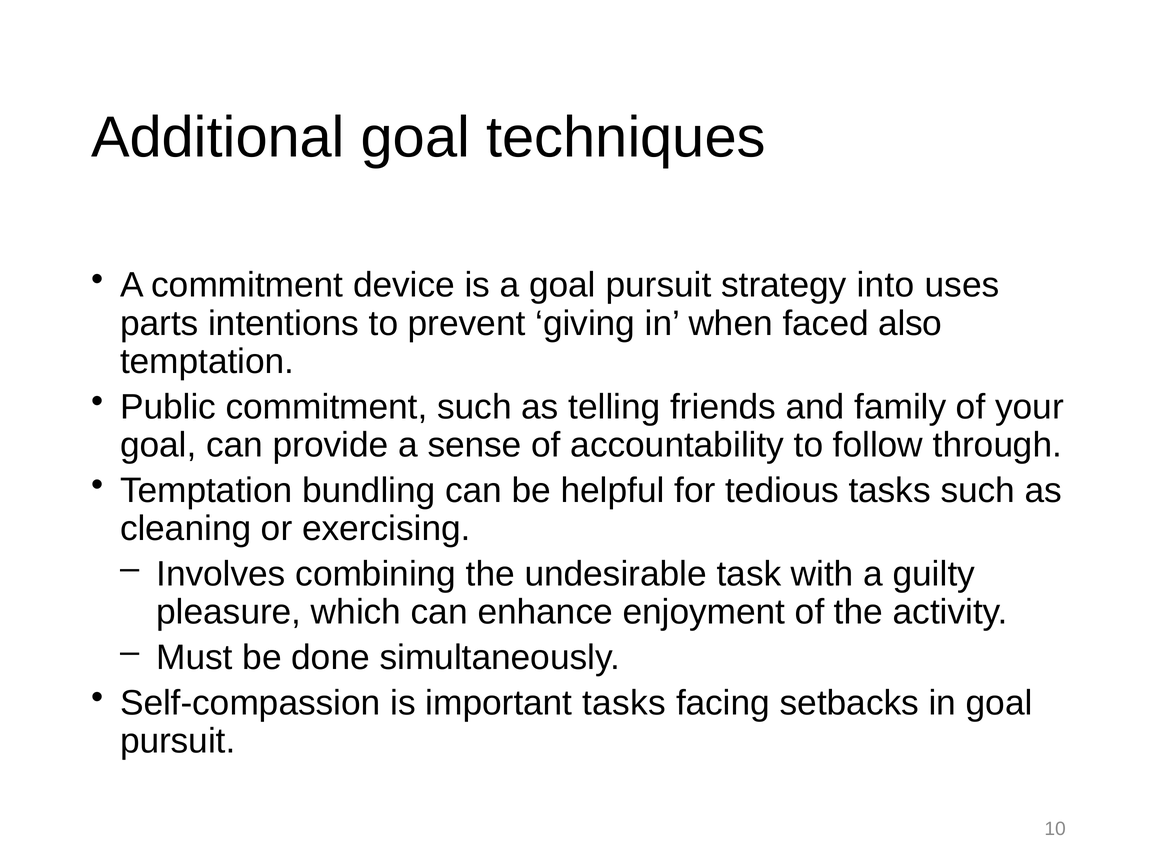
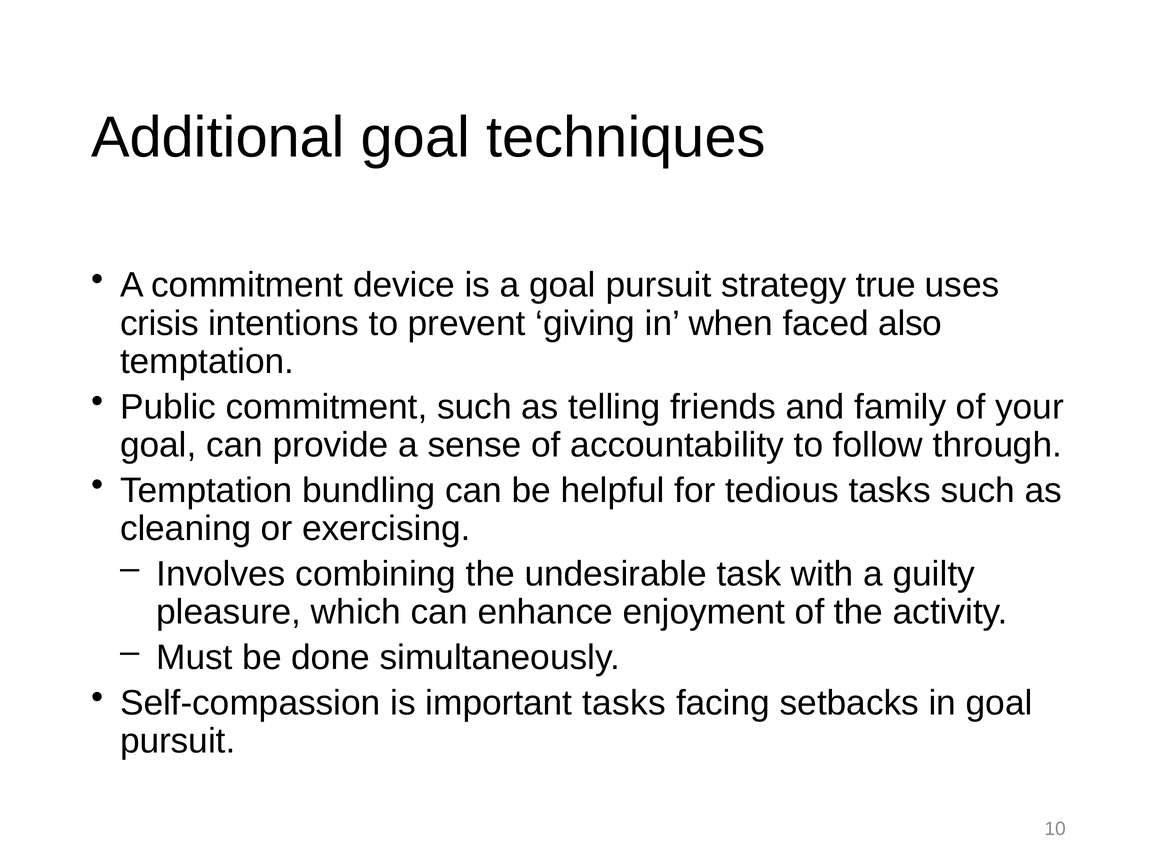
into: into -> true
parts: parts -> crisis
